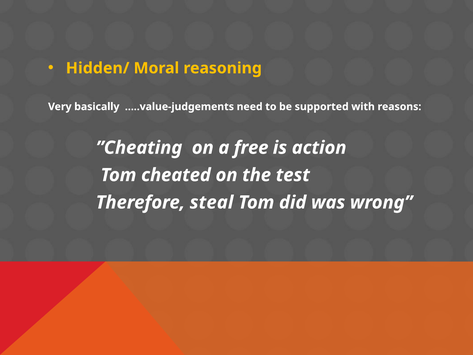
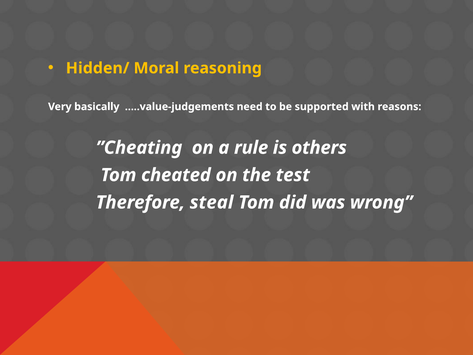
free: free -> rule
action: action -> others
